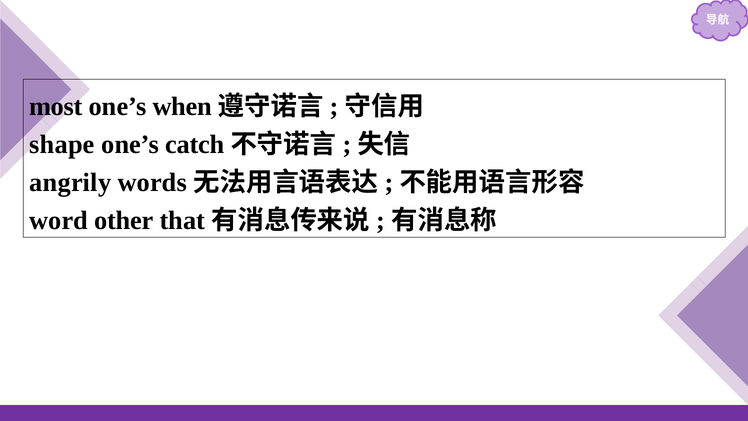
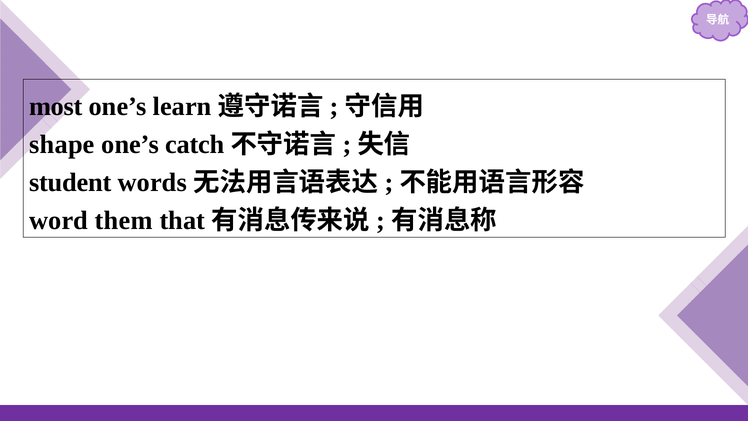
when: when -> learn
angrily: angrily -> student
other: other -> them
